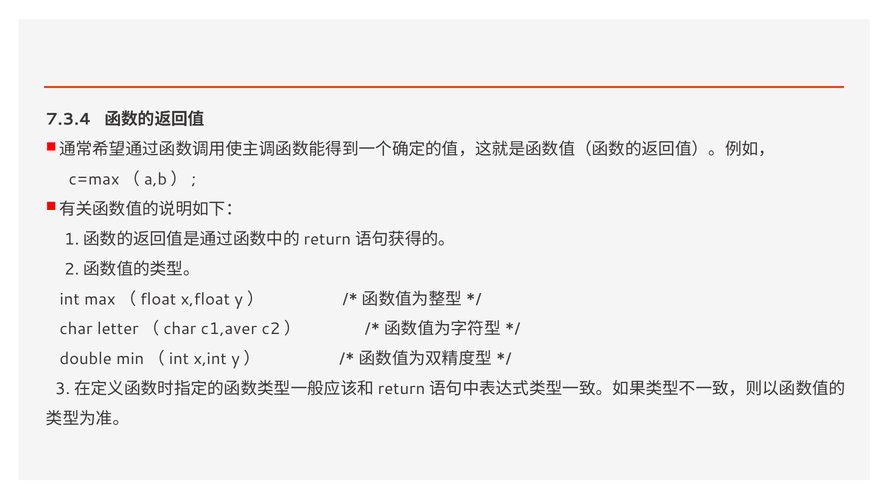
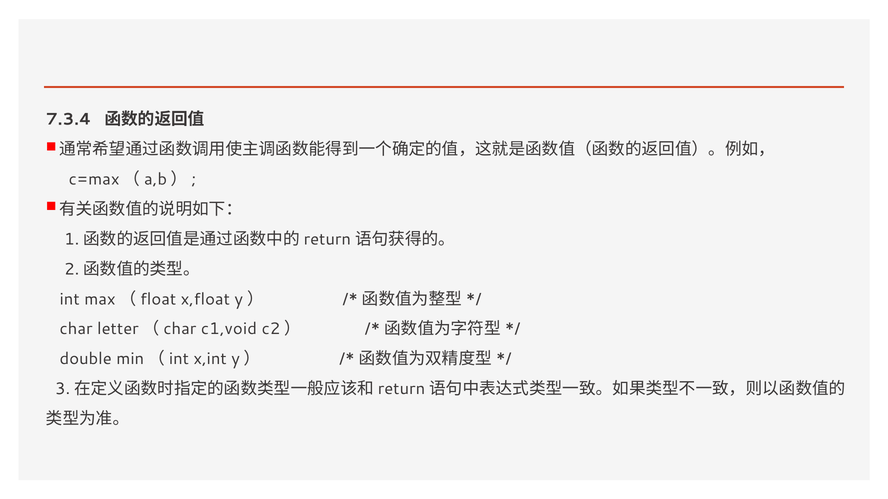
c1,aver: c1,aver -> c1,void
